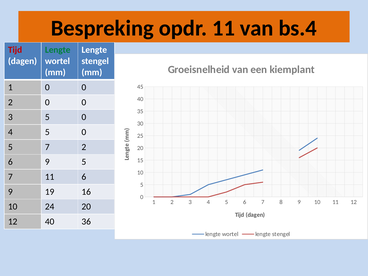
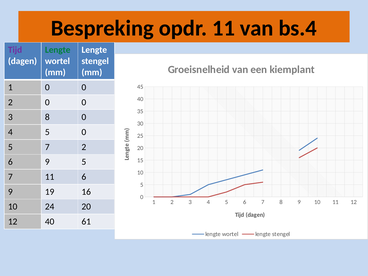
Tijd at (15, 50) colour: red -> purple
3 5: 5 -> 8
36: 36 -> 61
